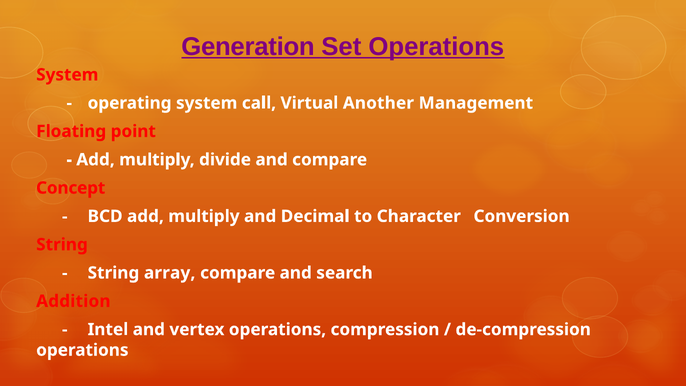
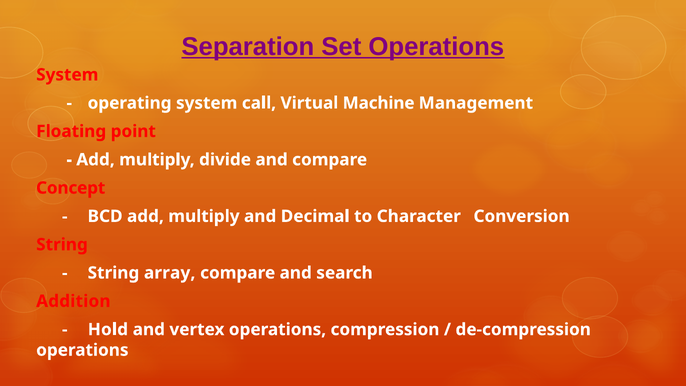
Generation: Generation -> Separation
Another: Another -> Machine
Intel: Intel -> Hold
